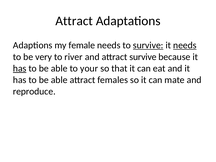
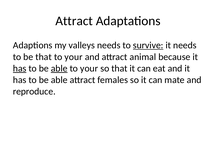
female: female -> valleys
needs at (185, 45) underline: present -> none
be very: very -> that
river at (74, 57): river -> your
attract survive: survive -> animal
able at (59, 68) underline: none -> present
